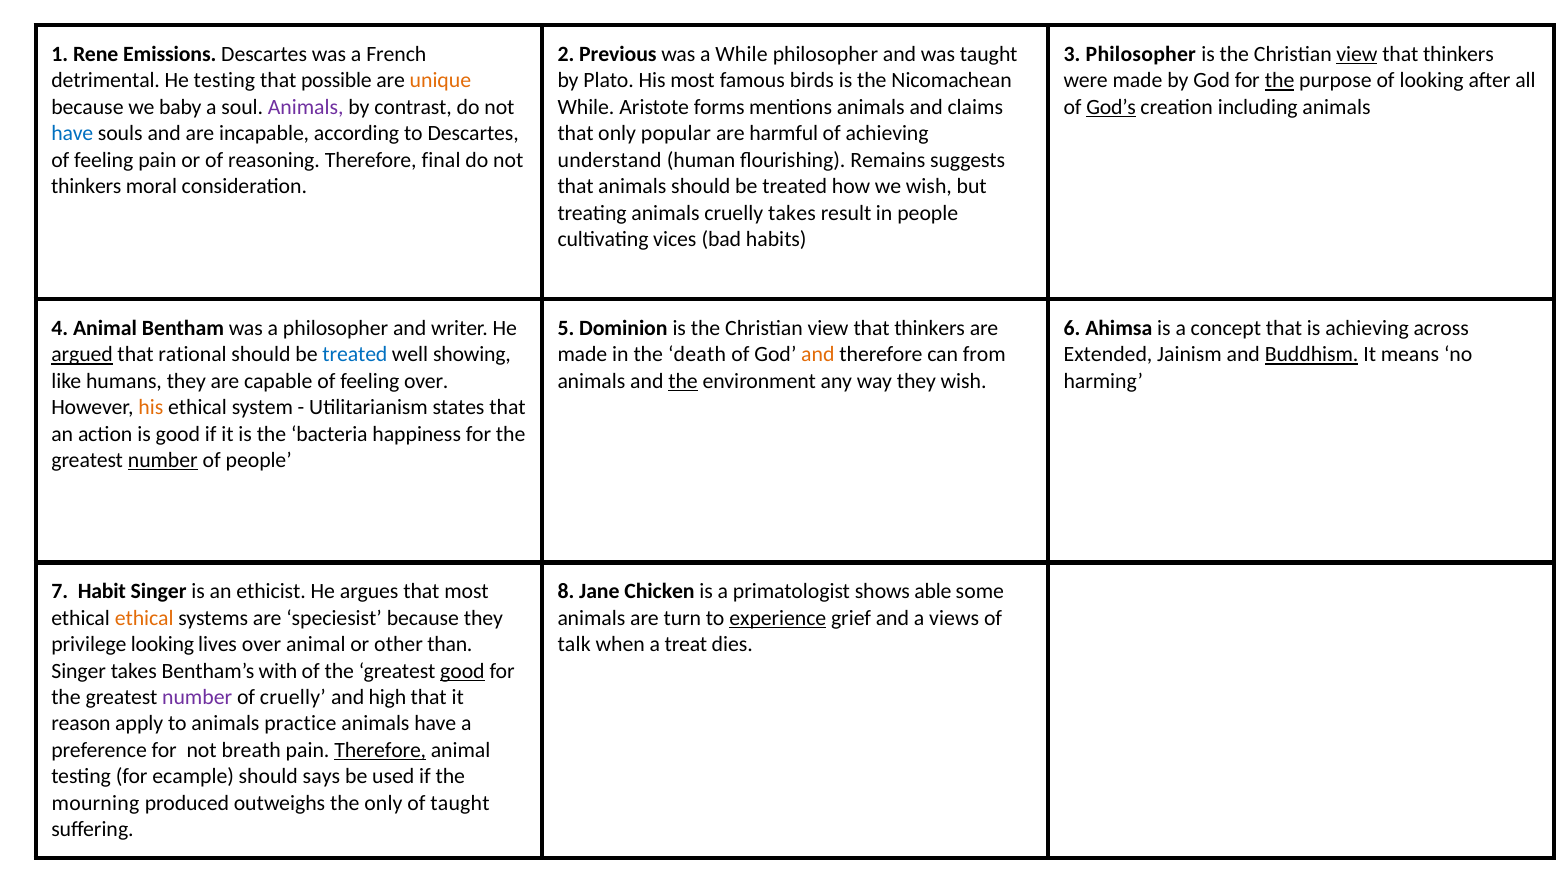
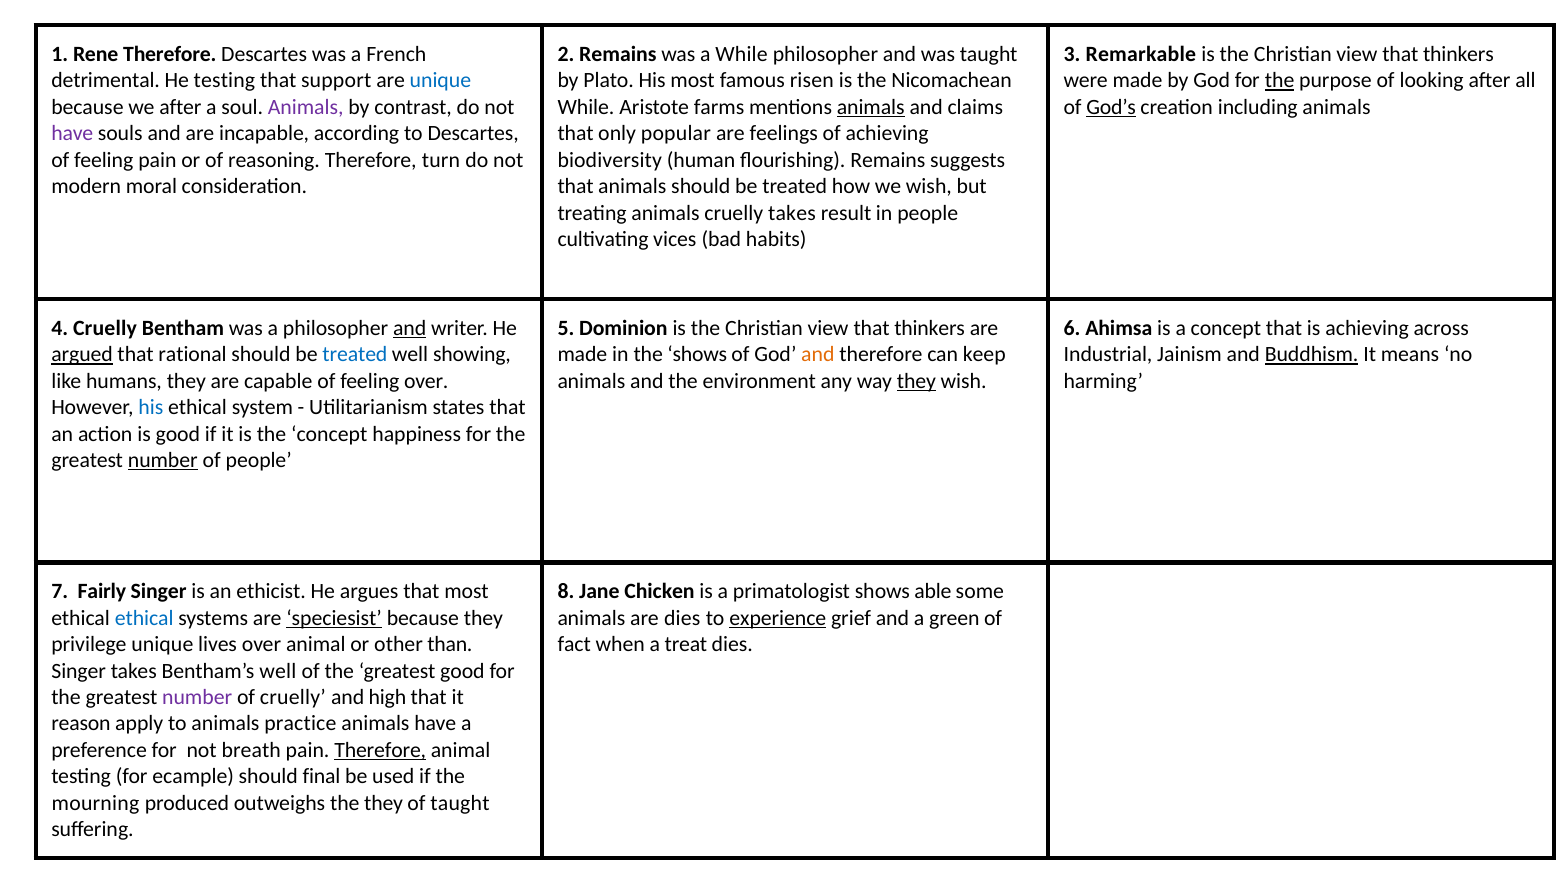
Rene Emissions: Emissions -> Therefore
2 Previous: Previous -> Remains
3 Philosopher: Philosopher -> Remarkable
view at (1357, 54) underline: present -> none
possible: possible -> support
unique at (440, 81) colour: orange -> blue
birds: birds -> risen
we baby: baby -> after
forms: forms -> farms
animals at (871, 107) underline: none -> present
have at (72, 134) colour: blue -> purple
harmful: harmful -> feelings
final: final -> turn
understand: understand -> biodiversity
thinkers at (86, 186): thinkers -> modern
4 Animal: Animal -> Cruelly
and at (410, 328) underline: none -> present
the death: death -> shows
from: from -> keep
Extended: Extended -> Industrial
the at (683, 381) underline: present -> none
they at (916, 381) underline: none -> present
his at (151, 408) colour: orange -> blue
the bacteria: bacteria -> concept
Habit: Habit -> Fairly
ethical at (144, 618) colour: orange -> blue
speciesist underline: none -> present
are turn: turn -> dies
views: views -> green
privilege looking: looking -> unique
talk: talk -> fact
Bentham’s with: with -> well
good at (462, 671) underline: present -> none
says: says -> final
the only: only -> they
